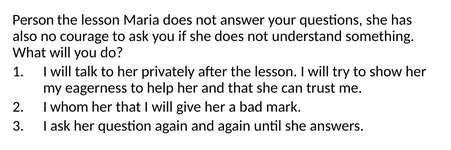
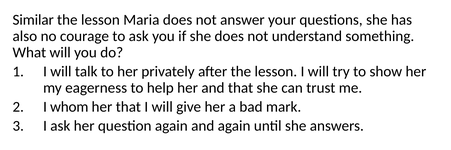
Person: Person -> Similar
